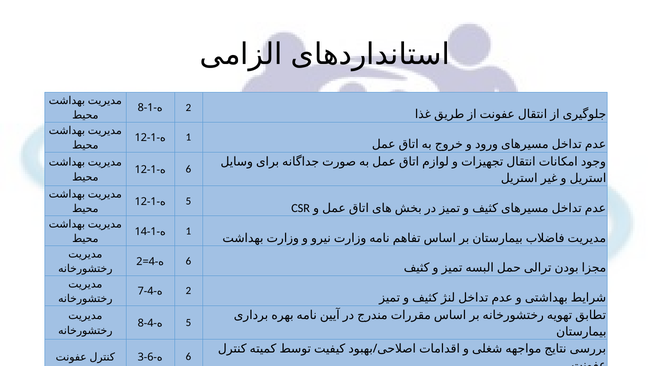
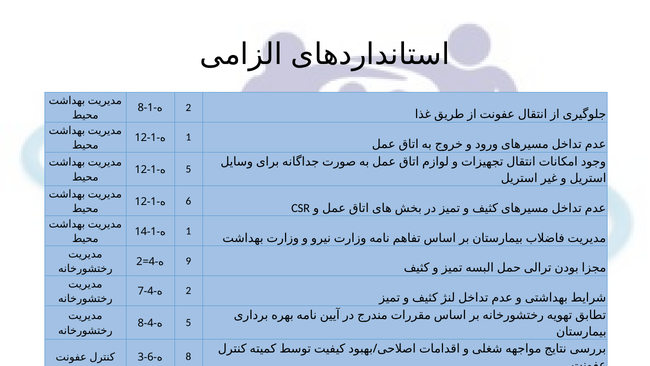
6 at (188, 169): 6 -> 5
5 at (188, 201): 5 -> 6
2 6: 6 -> 9
6 at (188, 356): 6 -> 8
